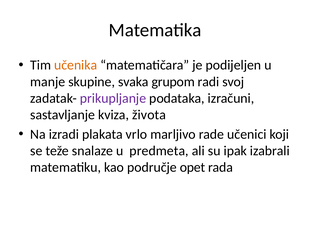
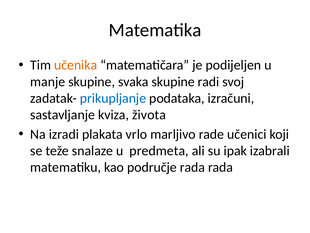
svaka grupom: grupom -> skupine
prikupljanje colour: purple -> blue
područje opet: opet -> rada
